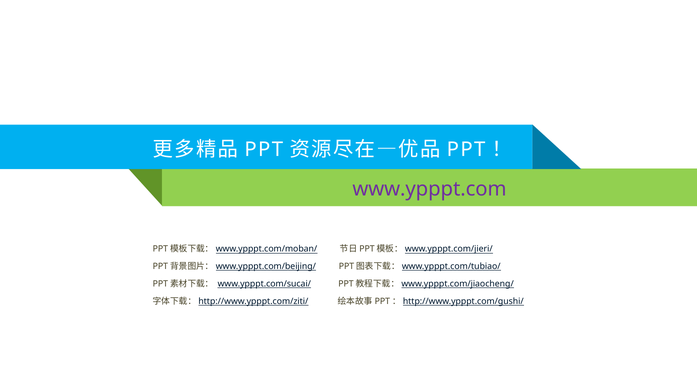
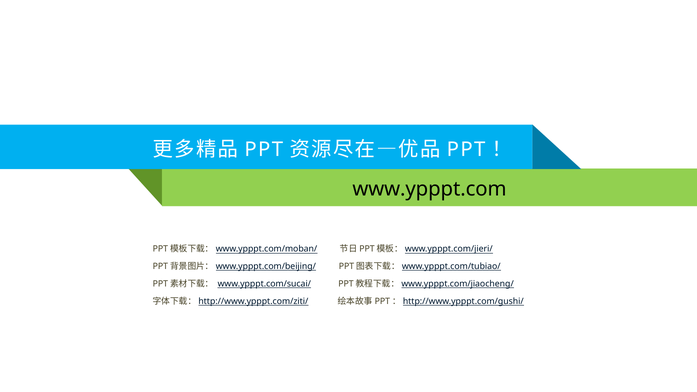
www.ypppt.com colour: purple -> black
